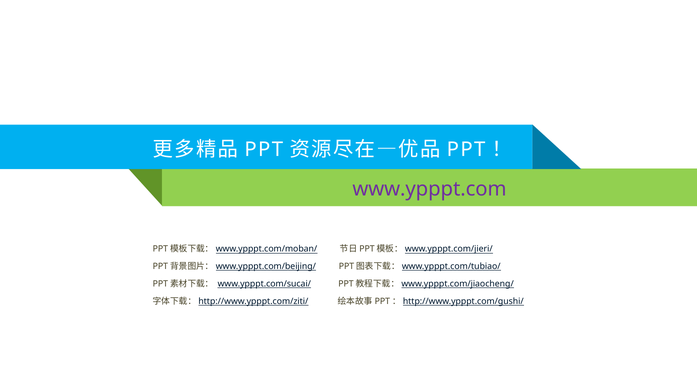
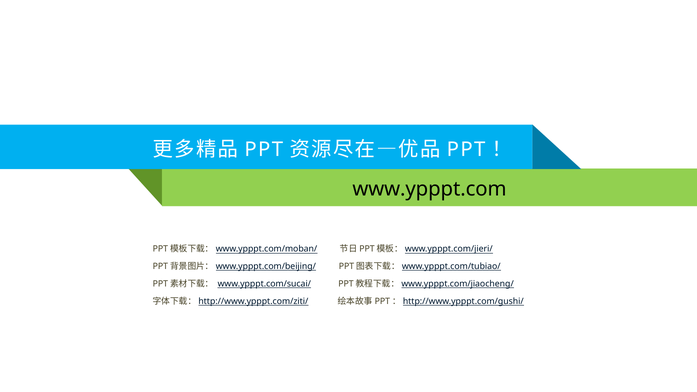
www.ypppt.com colour: purple -> black
